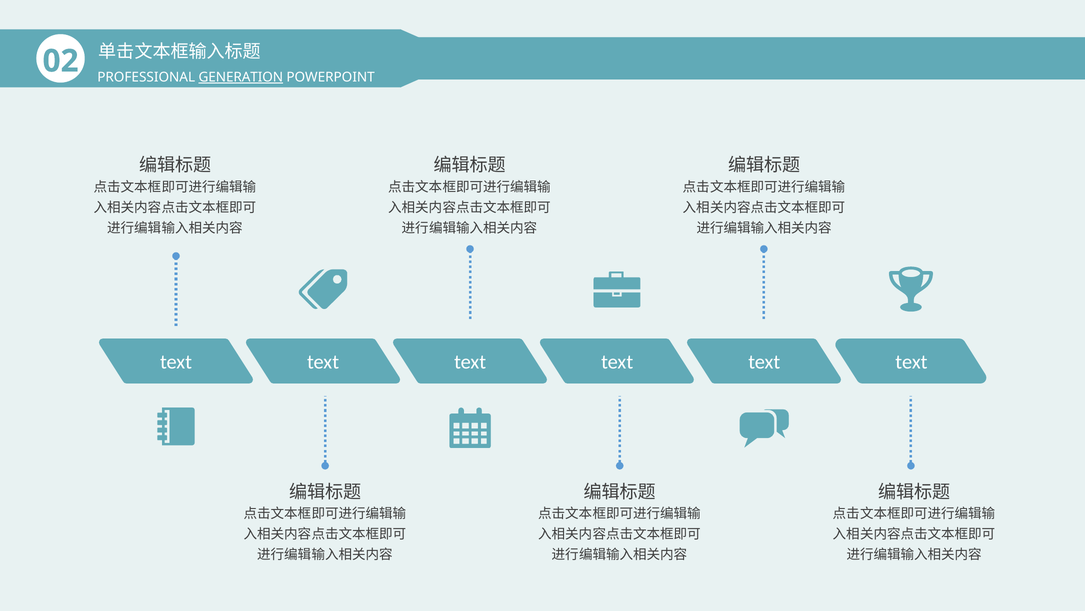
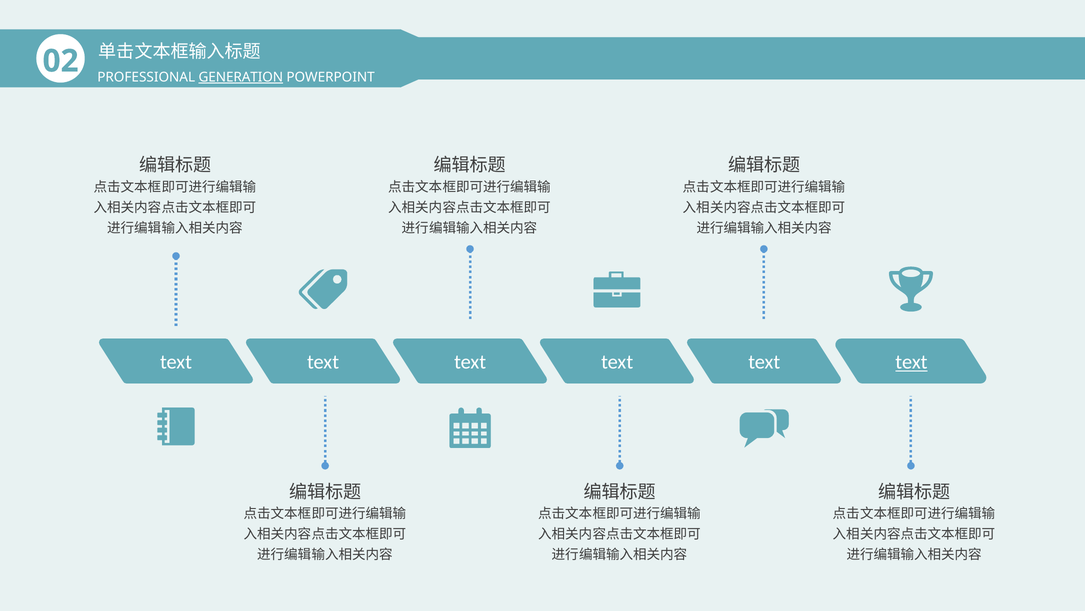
text at (911, 362) underline: none -> present
